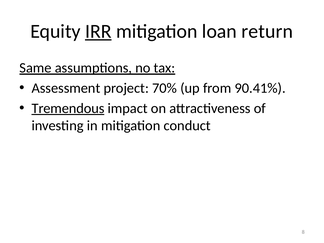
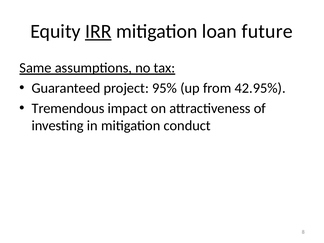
return: return -> future
Assessment: Assessment -> Guaranteed
70%: 70% -> 95%
90.41%: 90.41% -> 42.95%
Tremendous underline: present -> none
